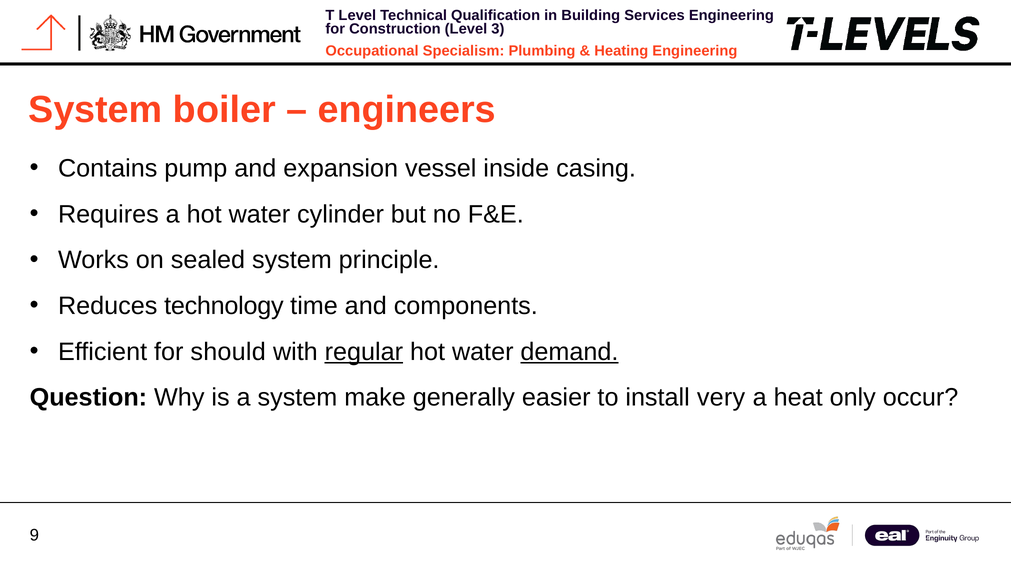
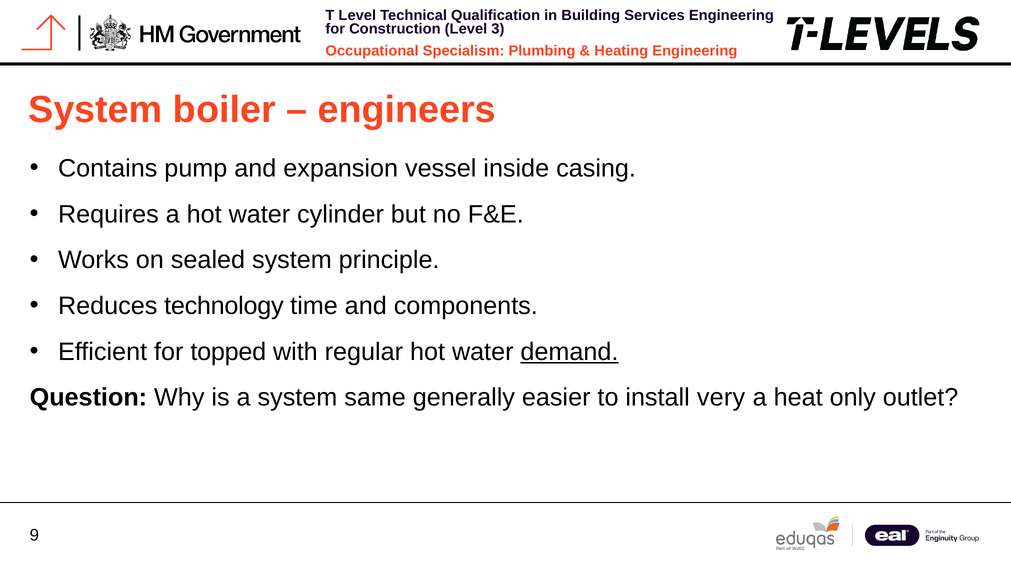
should: should -> topped
regular underline: present -> none
make: make -> same
occur: occur -> outlet
